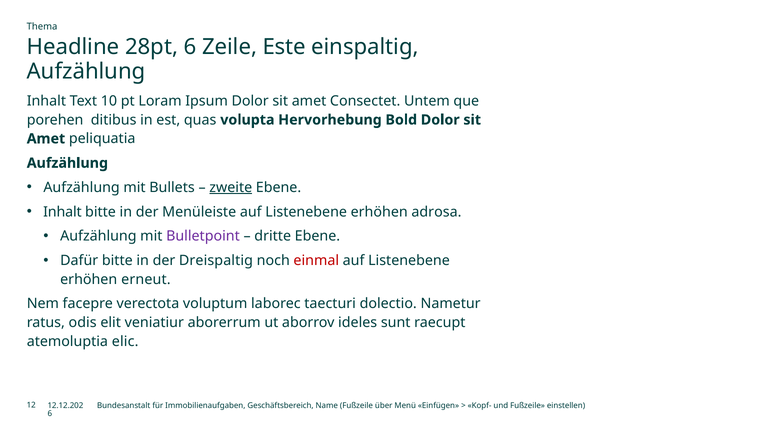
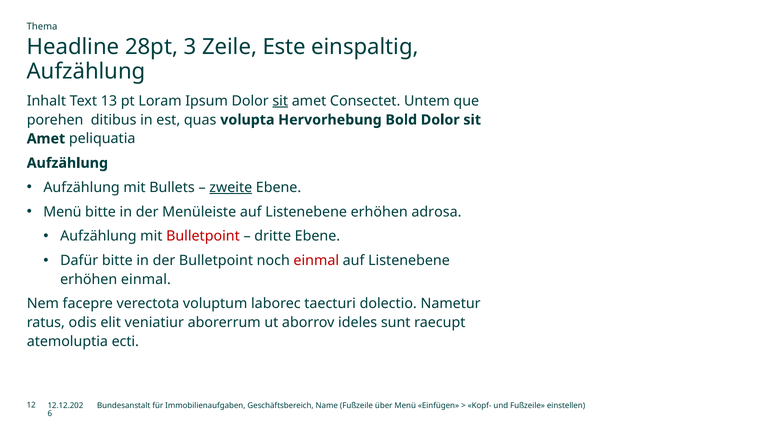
28pt 6: 6 -> 3
10: 10 -> 13
sit at (280, 101) underline: none -> present
Inhalt at (62, 212): Inhalt -> Menü
Bulletpoint at (203, 236) colour: purple -> red
der Dreispaltig: Dreispaltig -> Bulletpoint
erhöhen erneut: erneut -> einmal
elic: elic -> ecti
